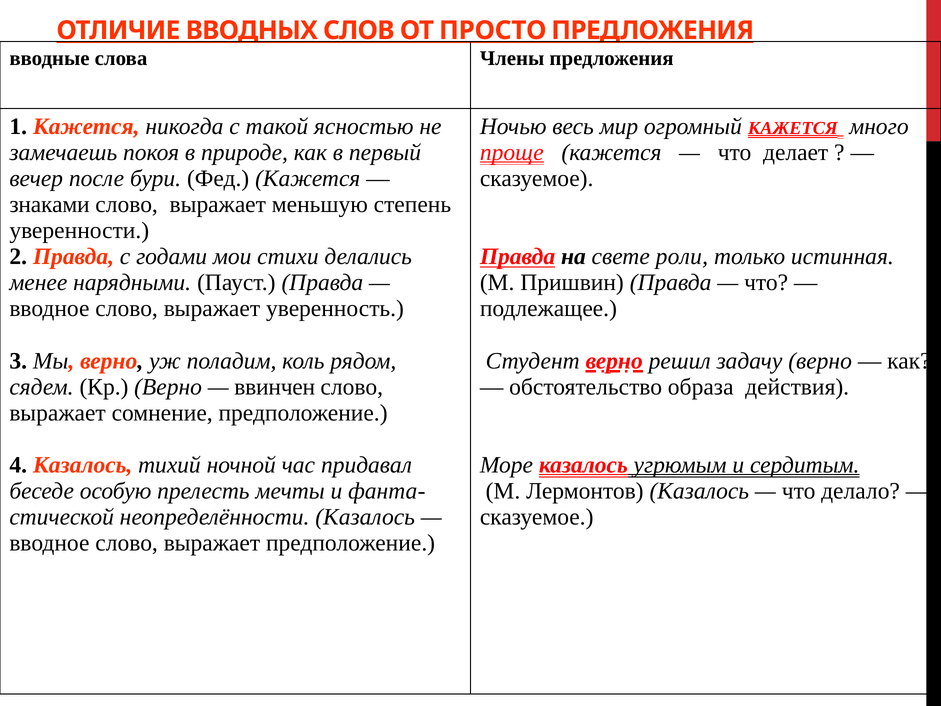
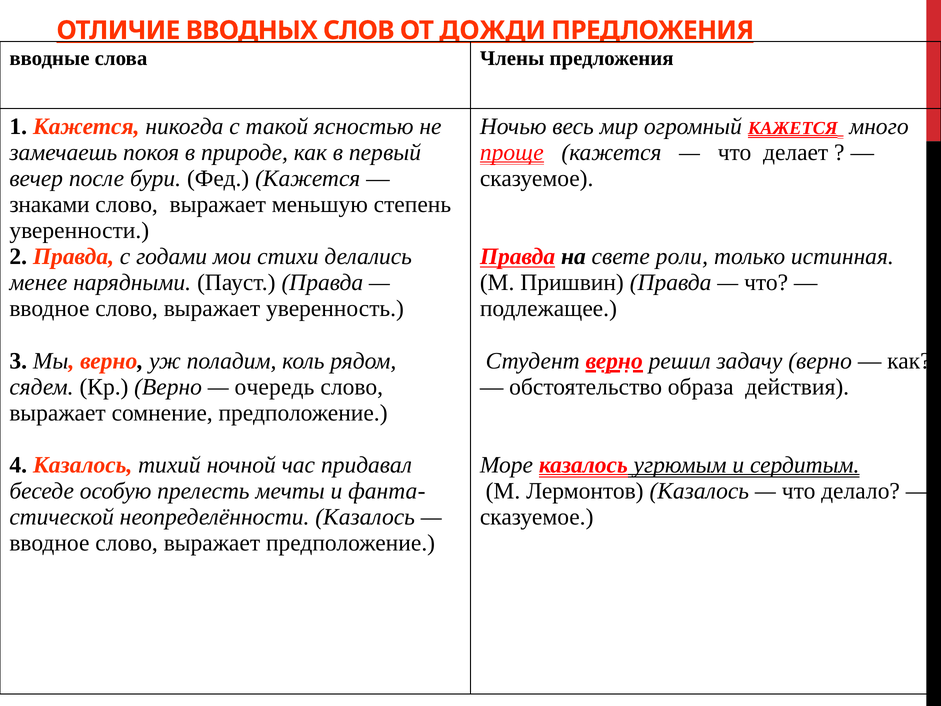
ПРОСТО: ПРОСТО -> ДОЖДИ
ввинчен: ввинчен -> очередь
